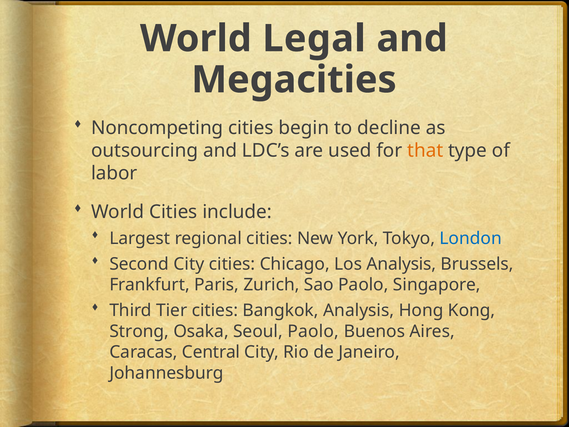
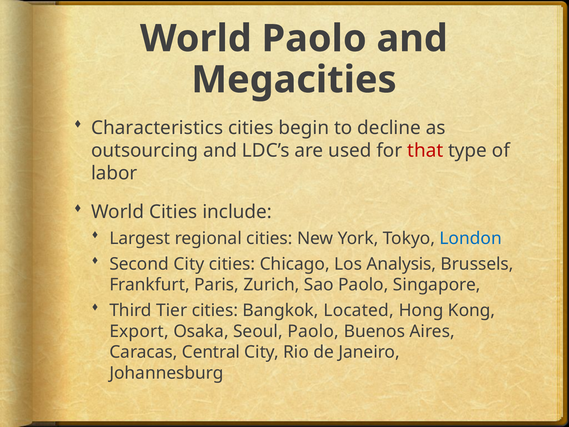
World Legal: Legal -> Paolo
Noncompeting: Noncompeting -> Characteristics
that colour: orange -> red
Bangkok Analysis: Analysis -> Located
Strong: Strong -> Export
